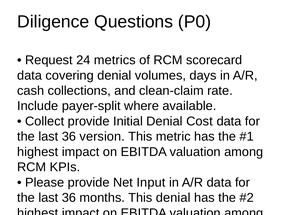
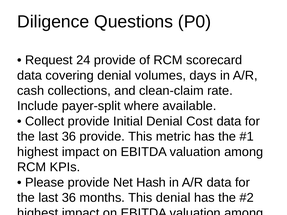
24 metrics: metrics -> provide
36 version: version -> provide
Input: Input -> Hash
